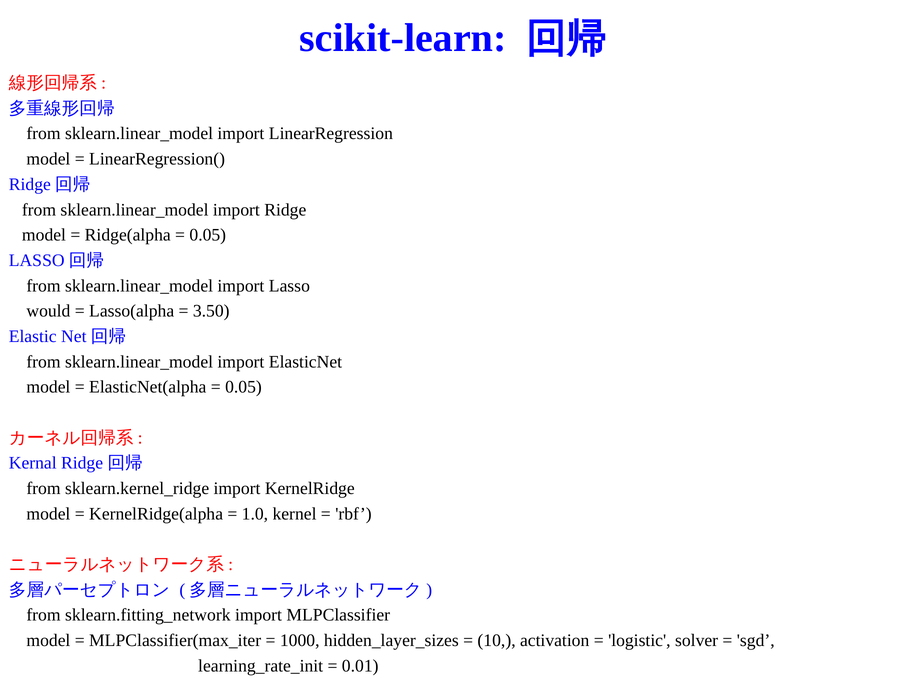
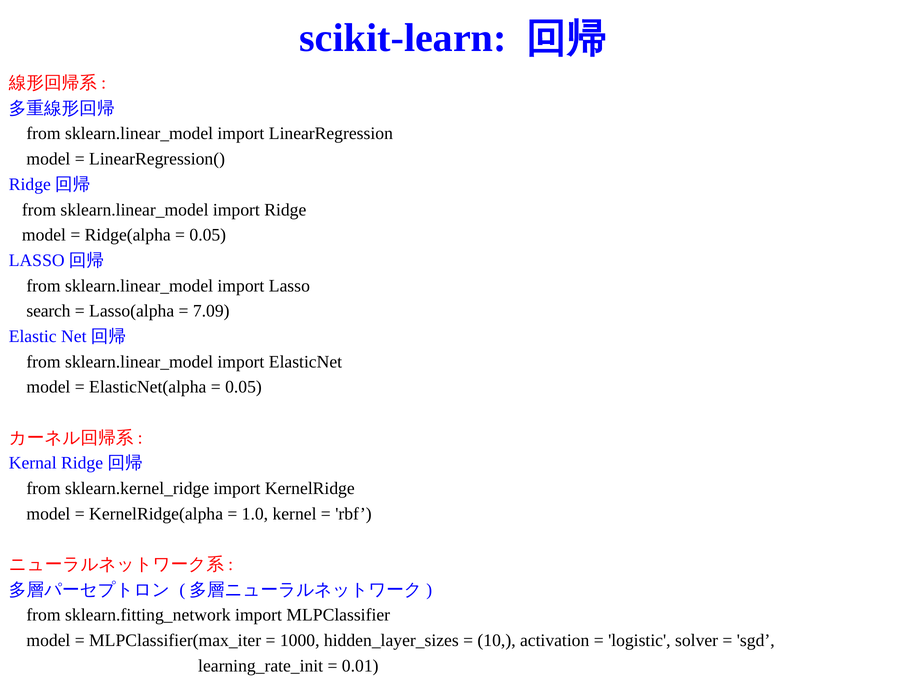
would: would -> search
3.50: 3.50 -> 7.09
